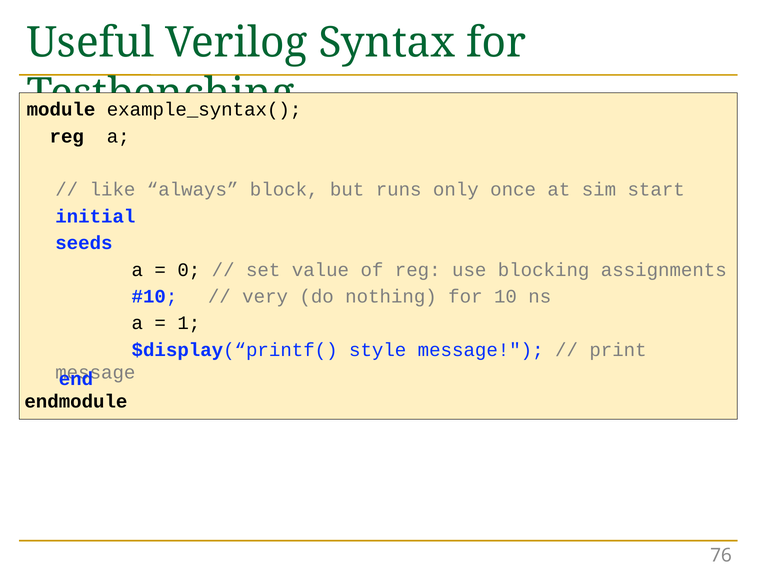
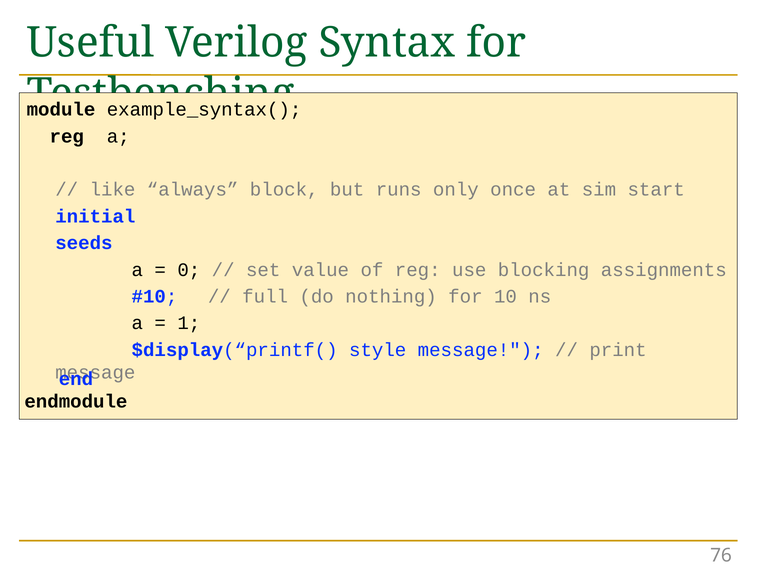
very: very -> full
